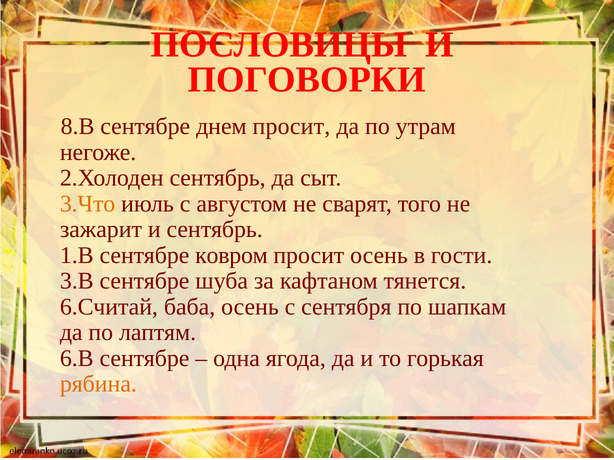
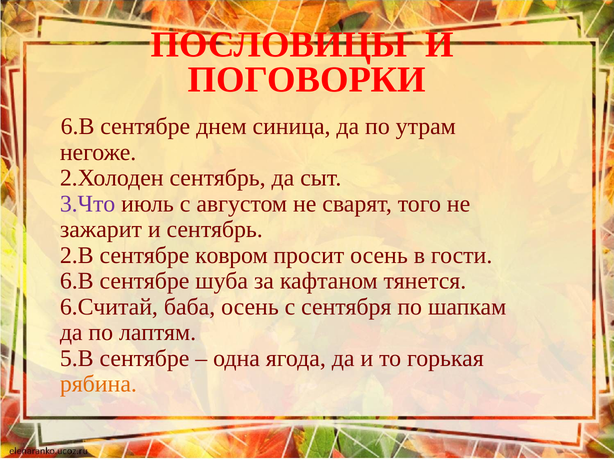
8.В at (78, 127): 8.В -> 6.В
днем просит: просит -> синица
3.Что colour: orange -> purple
1.В: 1.В -> 2.В
3.В at (77, 281): 3.В -> 6.В
6.В: 6.В -> 5.В
